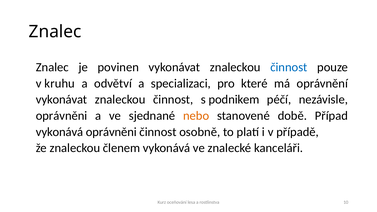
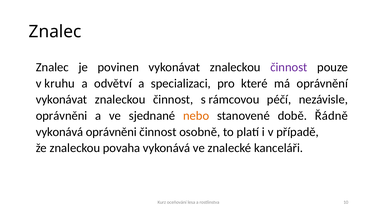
činnost at (289, 67) colour: blue -> purple
podnikem: podnikem -> rámcovou
Případ: Případ -> Řádně
členem: členem -> povaha
